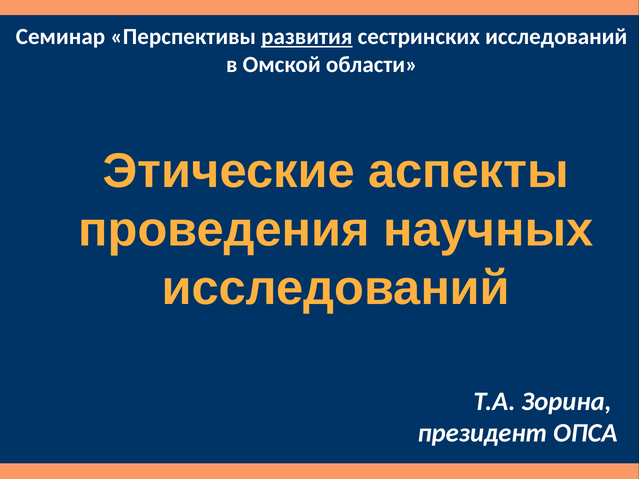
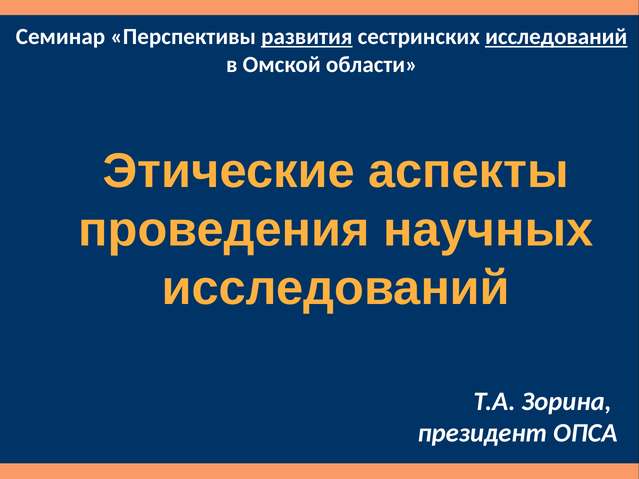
исследований at (556, 37) underline: none -> present
